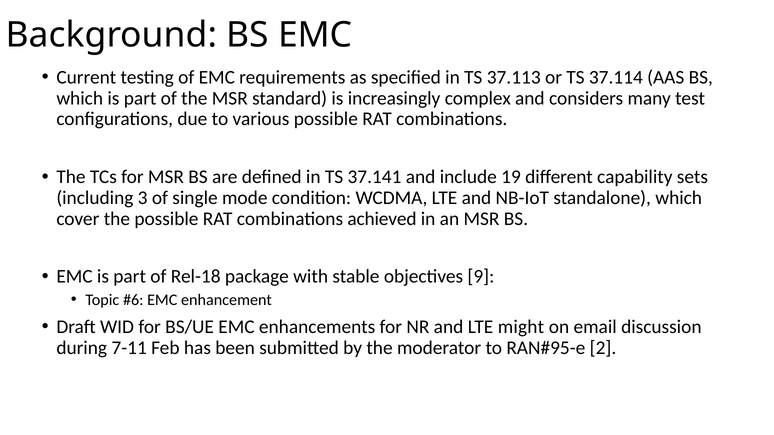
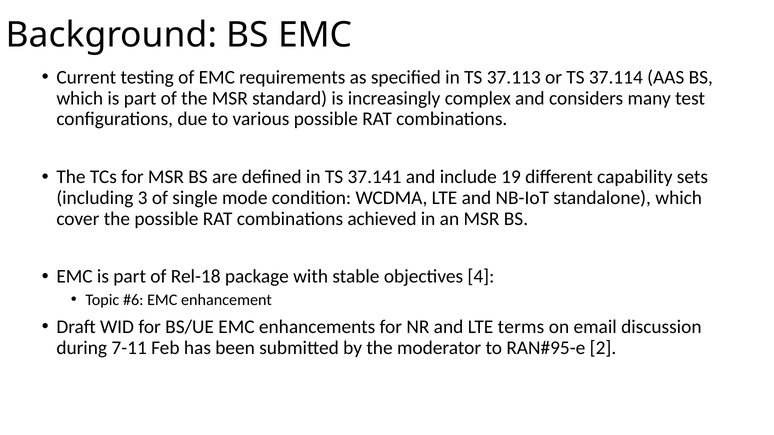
9: 9 -> 4
might: might -> terms
